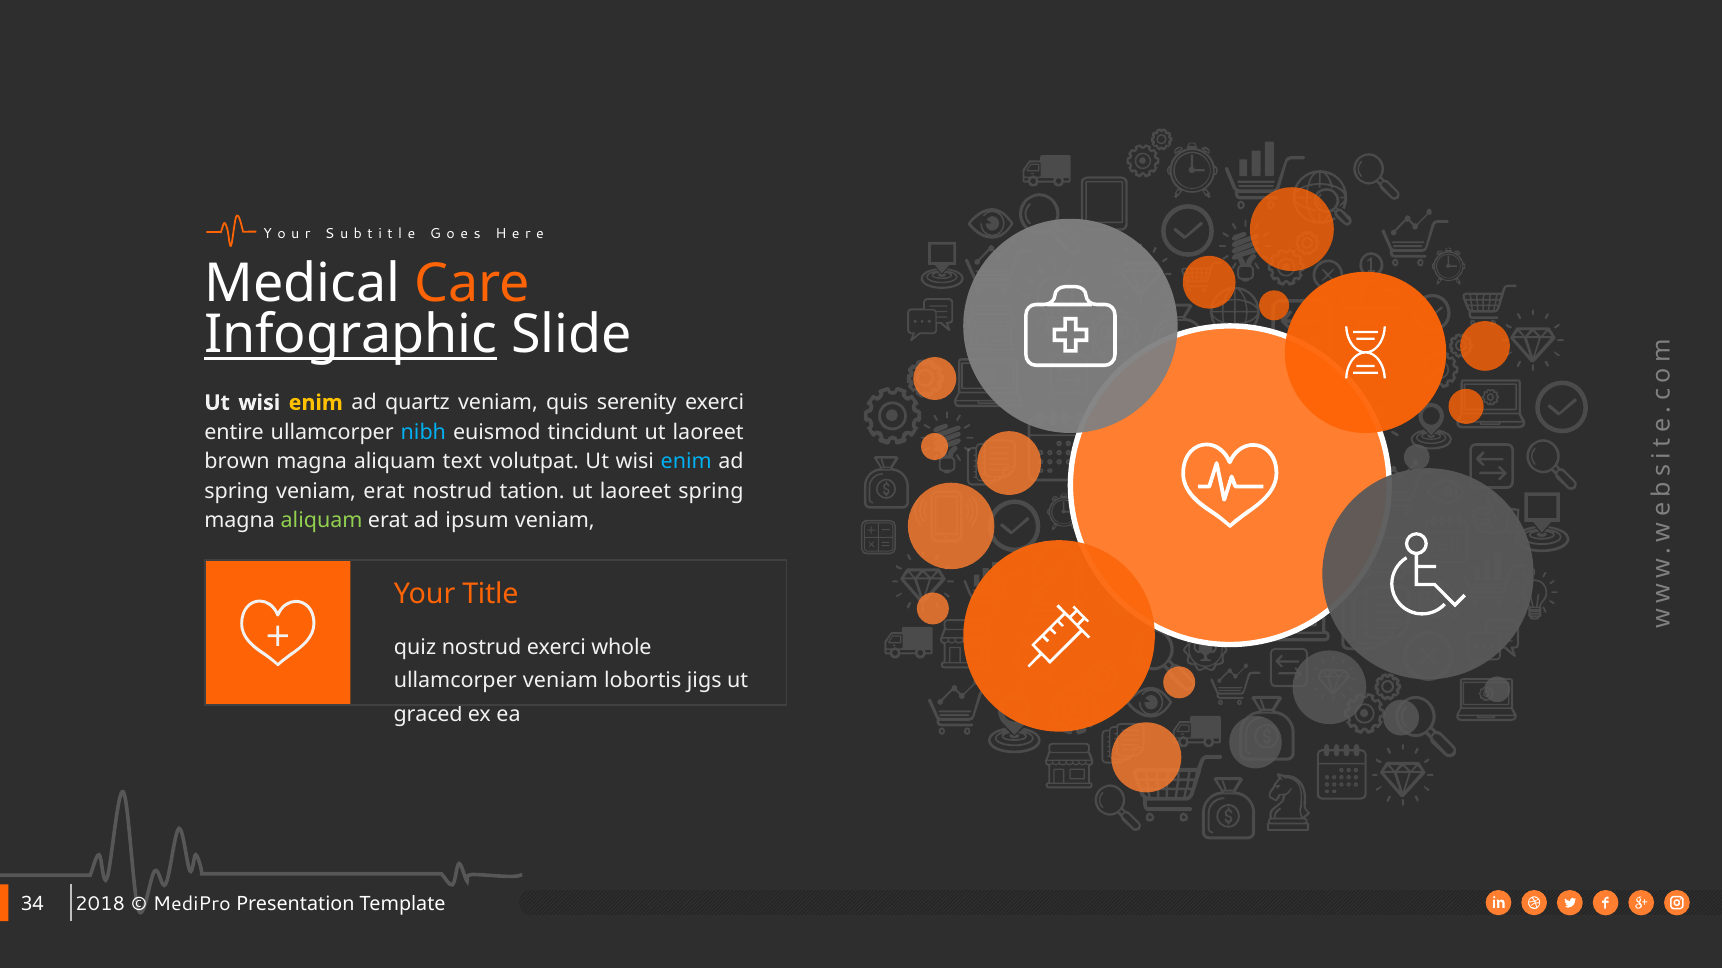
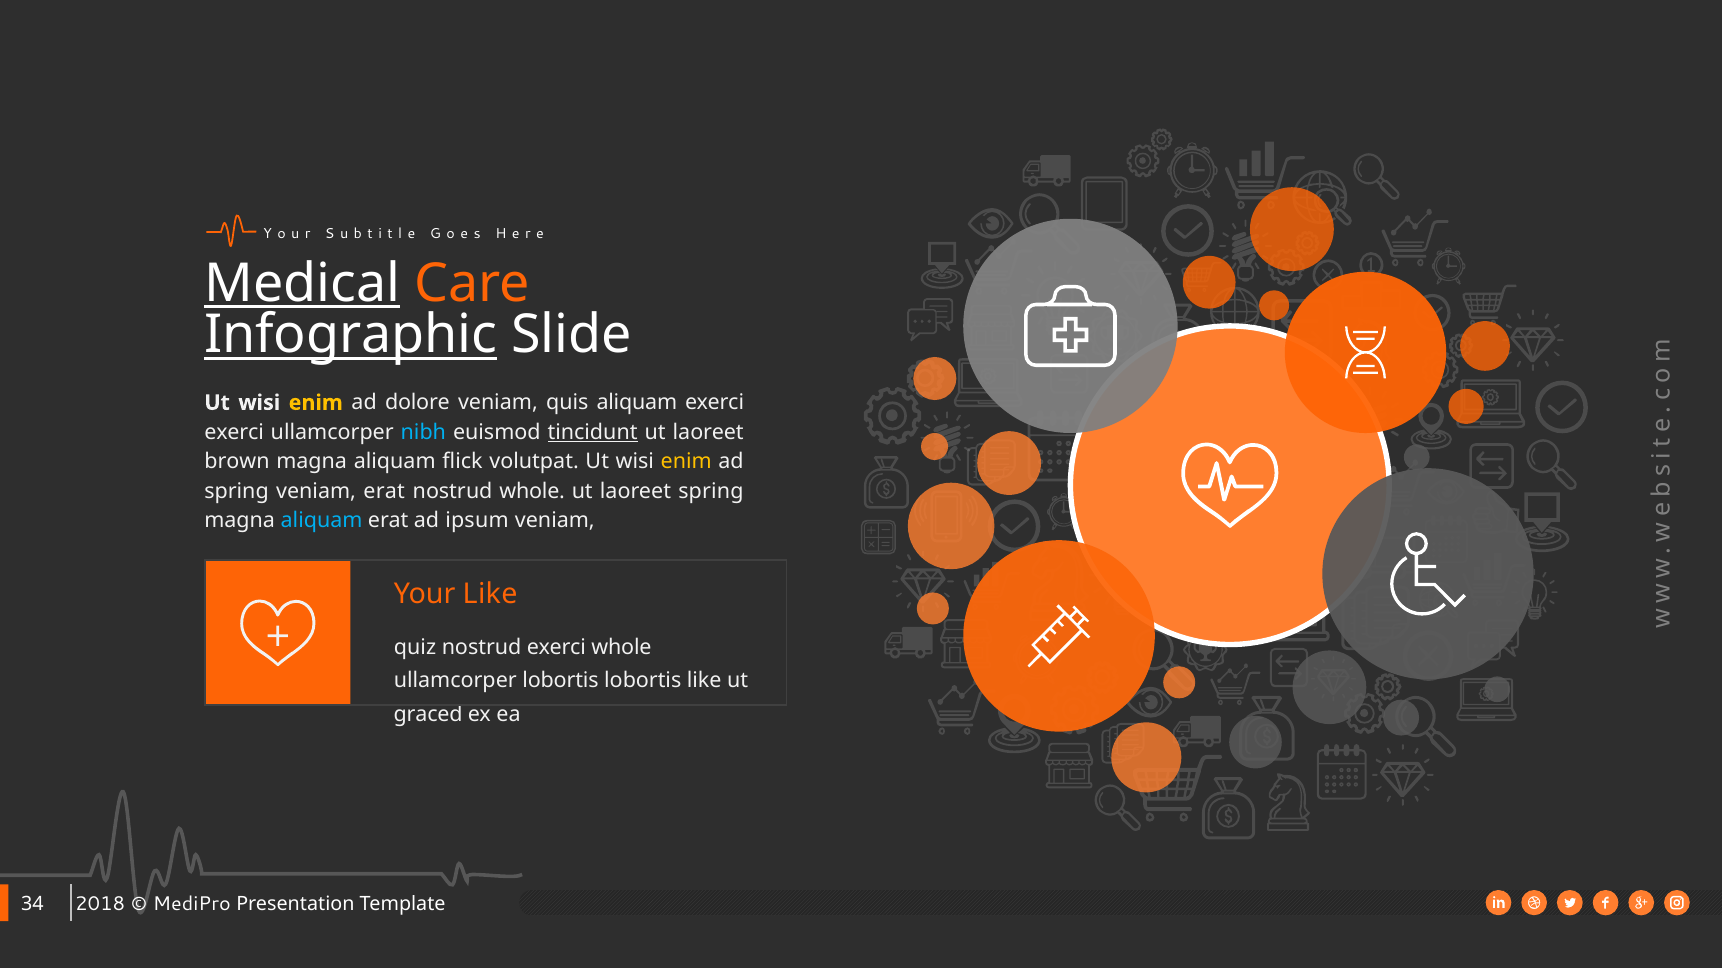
Medical underline: none -> present
quartz: quartz -> dolore
quis serenity: serenity -> aliquam
entire at (234, 432): entire -> exerci
tincidunt underline: none -> present
text: text -> flick
enim at (686, 462) colour: light blue -> yellow
nostrud tation: tation -> whole
aliquam at (322, 521) colour: light green -> light blue
Your Title: Title -> Like
ullamcorper veniam: veniam -> lobortis
lobortis jigs: jigs -> like
